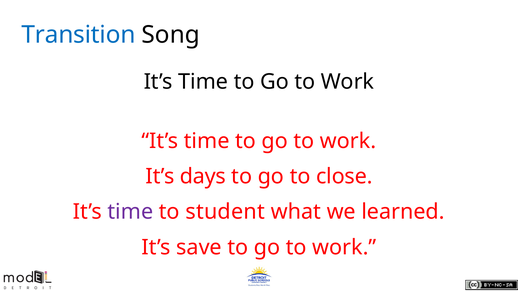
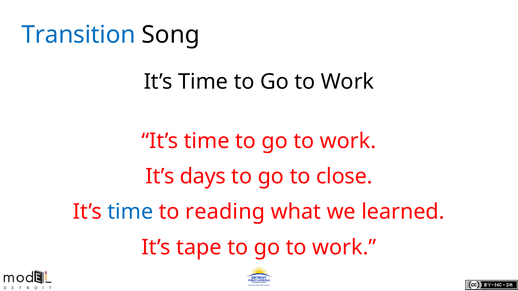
time at (130, 212) colour: purple -> blue
student: student -> reading
save: save -> tape
